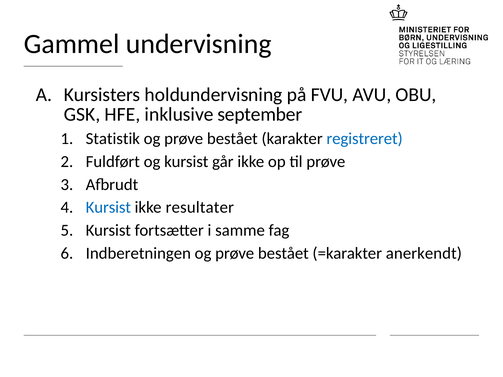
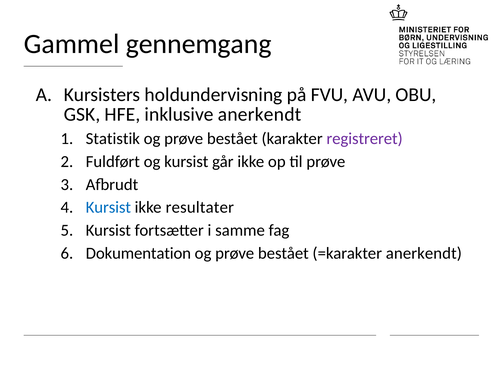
undervisning: undervisning -> gennemgang
inklusive september: september -> anerkendt
registreret colour: blue -> purple
Indberetningen: Indberetningen -> Dokumentation
